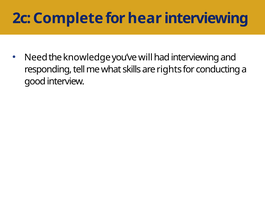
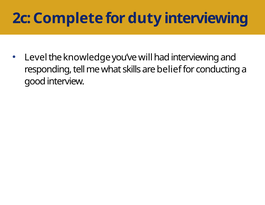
hear: hear -> duty
Need: Need -> Level
rights: rights -> belief
